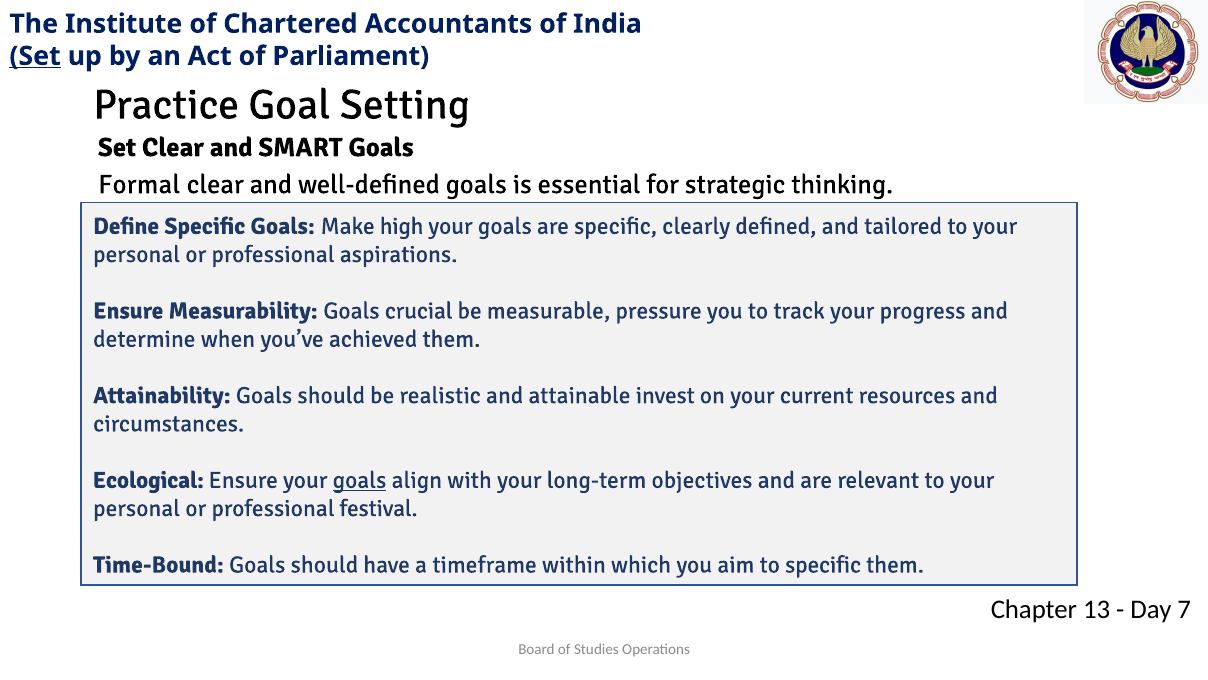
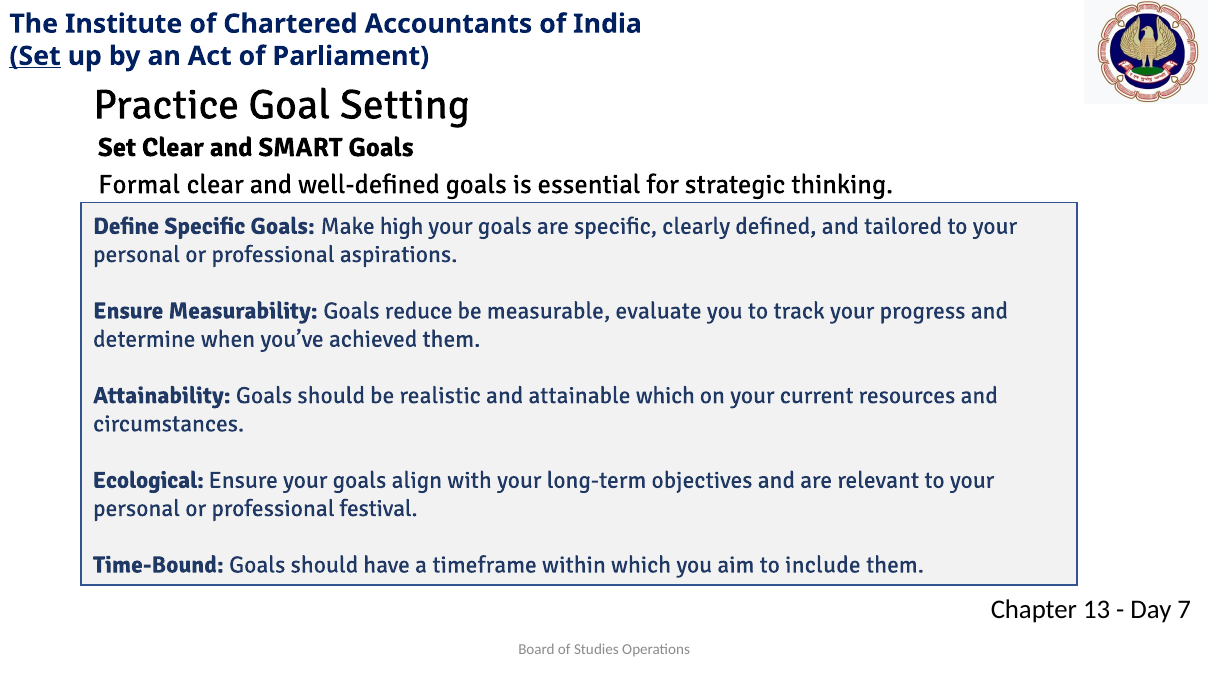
crucial: crucial -> reduce
pressure: pressure -> evaluate
attainable invest: invest -> which
goals at (360, 480) underline: present -> none
to specific: specific -> include
